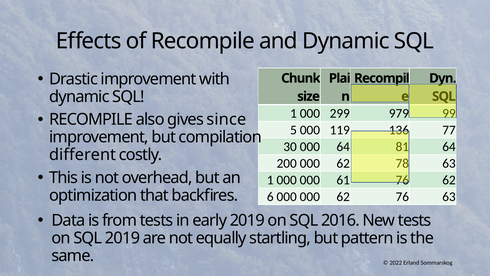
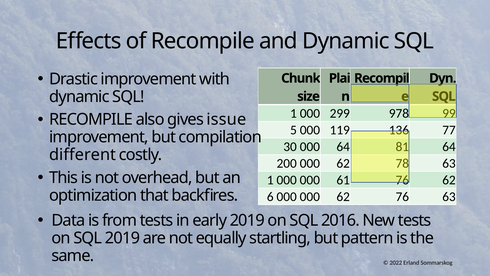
979: 979 -> 978
since: since -> issue
